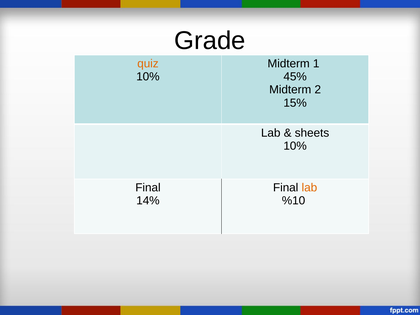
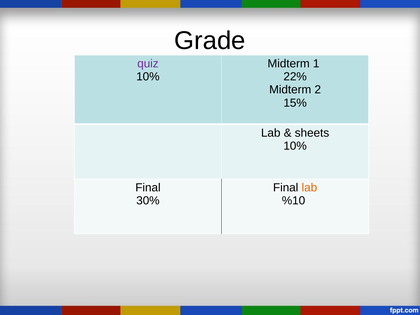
quiz colour: orange -> purple
45%: 45% -> 22%
14%: 14% -> 30%
